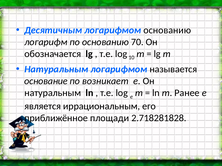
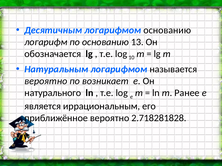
70: 70 -> 13
основание at (46, 81): основание -> вероятно
натуральным at (53, 93): натуральным -> натурального
приближённое площади: площади -> вероятно
